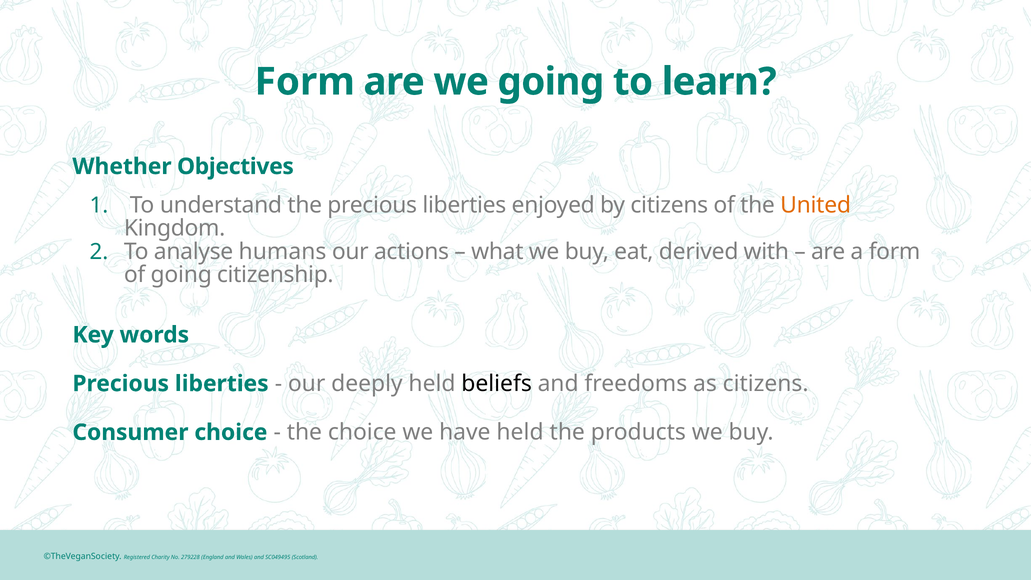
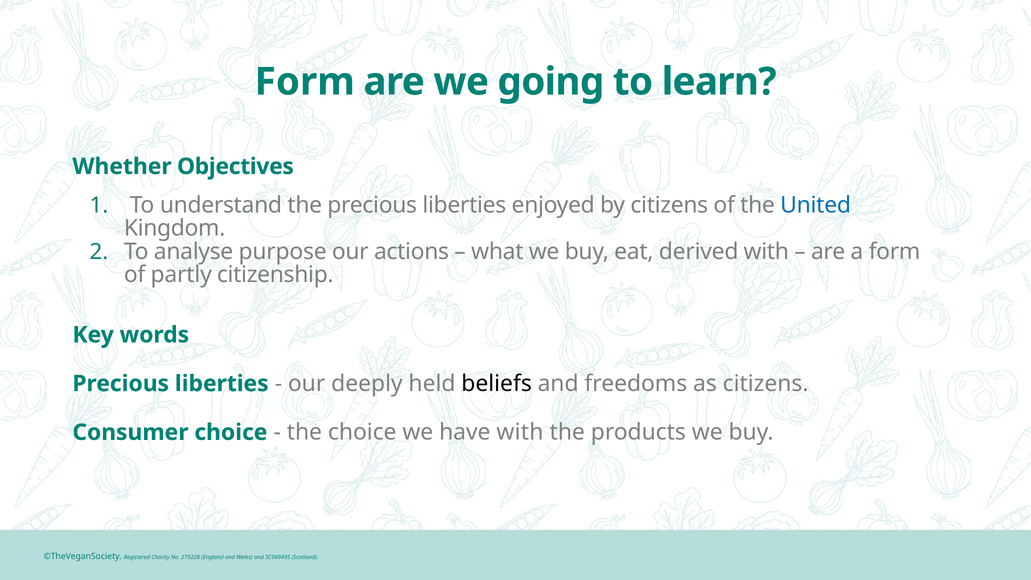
United colour: orange -> blue
humans: humans -> purpose
of going: going -> partly
have held: held -> with
